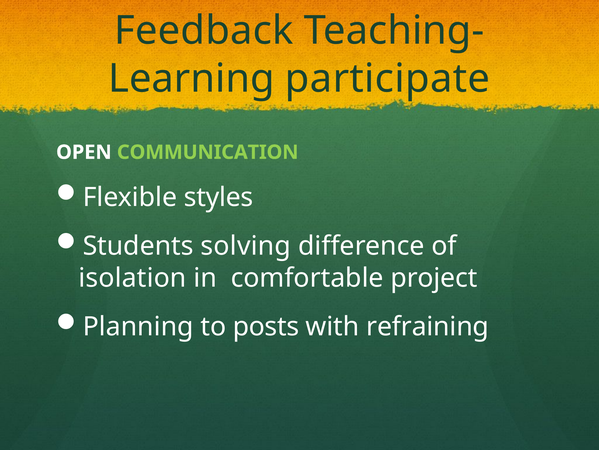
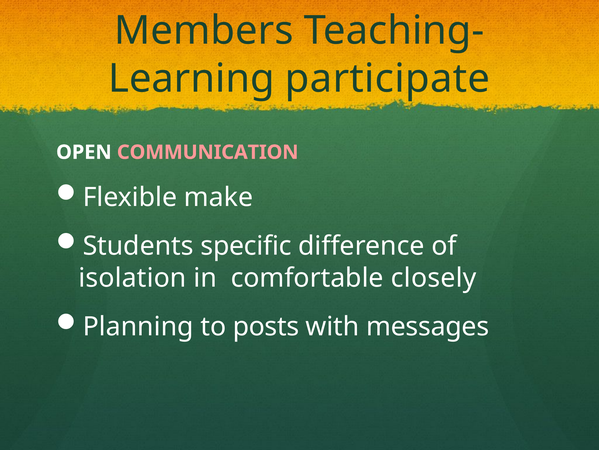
Feedback: Feedback -> Members
COMMUNICATION colour: light green -> pink
styles: styles -> make
solving: solving -> specific
project: project -> closely
refraining: refraining -> messages
